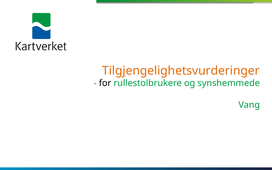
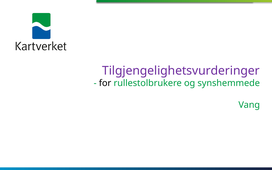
Tilgjengelighetsvurderinger colour: orange -> purple
